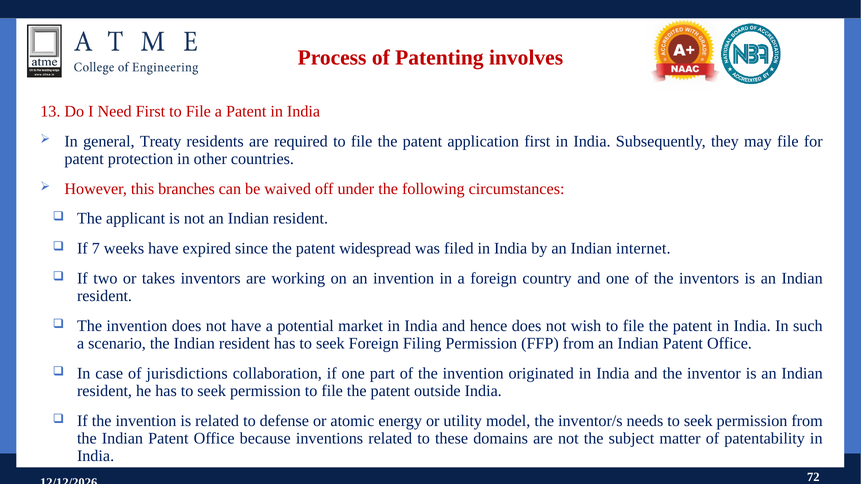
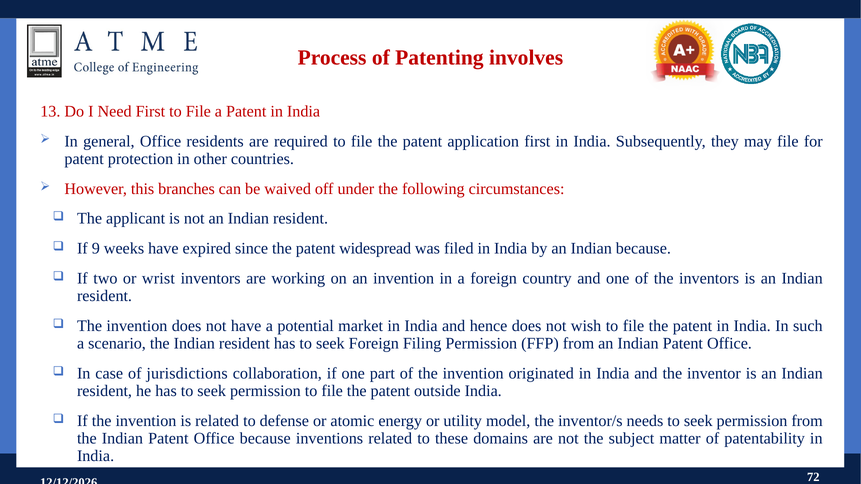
general Treaty: Treaty -> Office
7: 7 -> 9
Indian internet: internet -> because
takes: takes -> wrist
